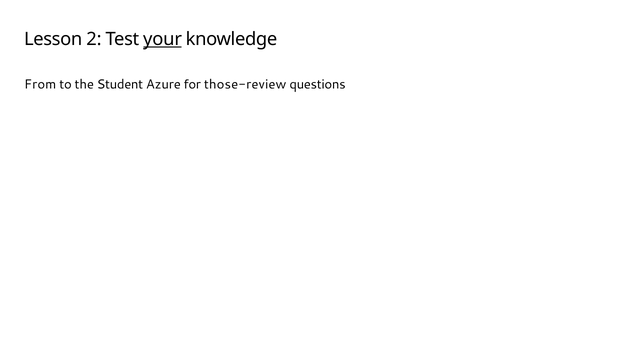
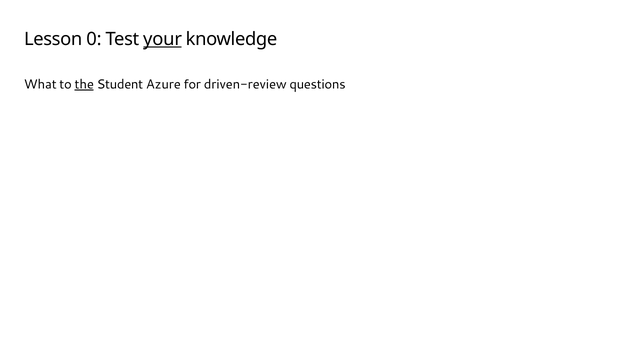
2: 2 -> 0
From: From -> What
the underline: none -> present
those-review: those-review -> driven-review
